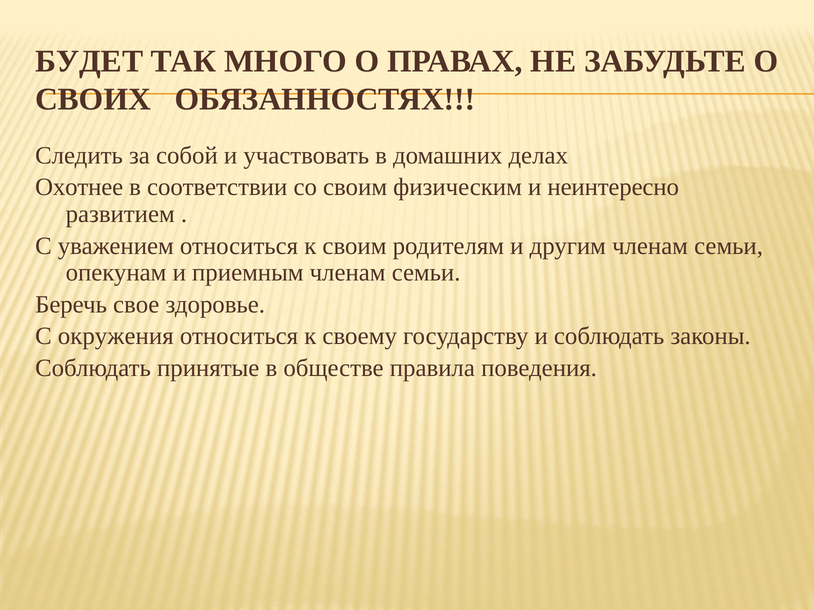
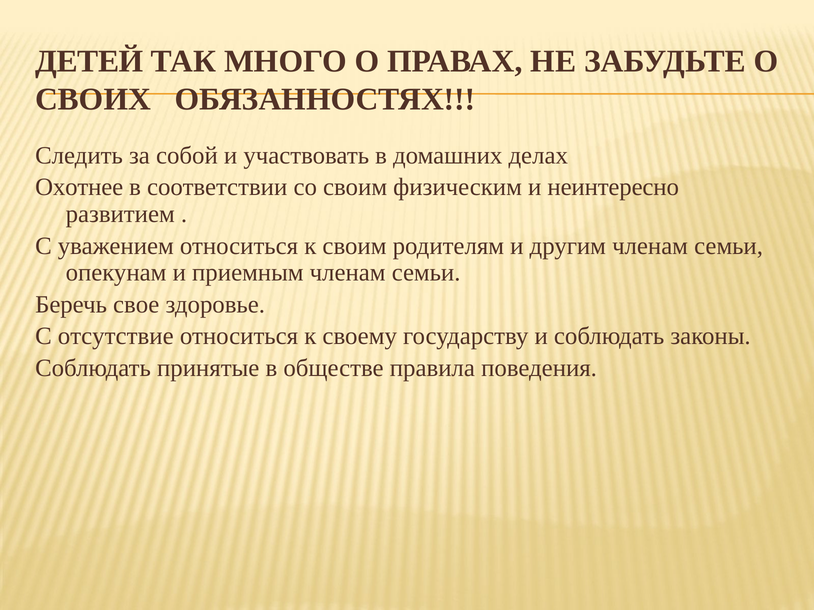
БУДЕТ: БУДЕТ -> ДЕТЕЙ
окружения: окружения -> отсутствие
